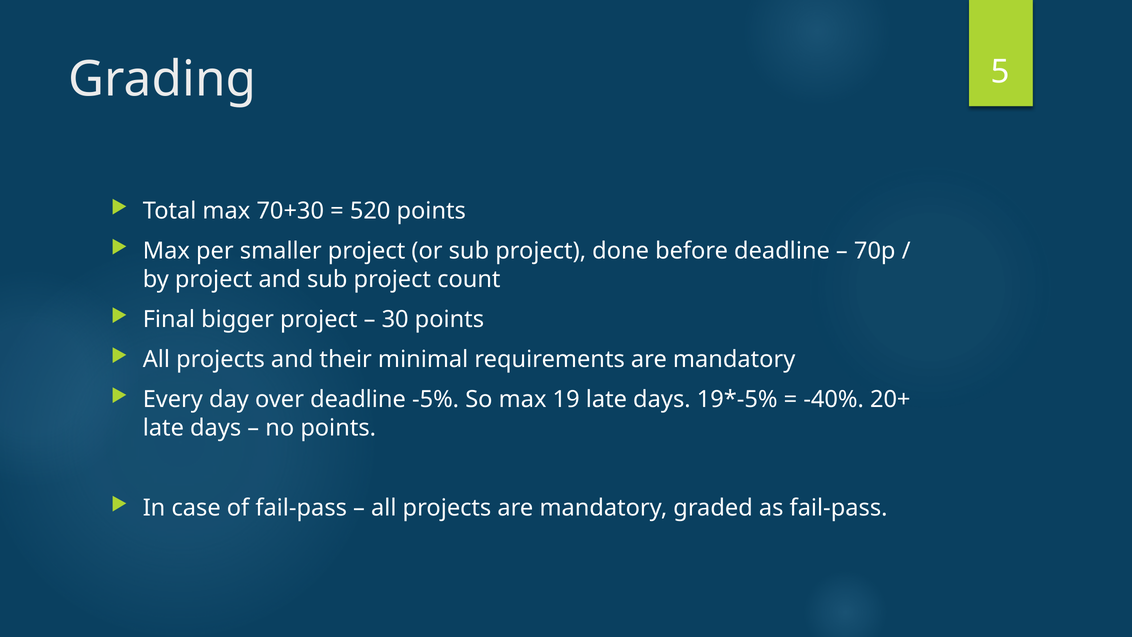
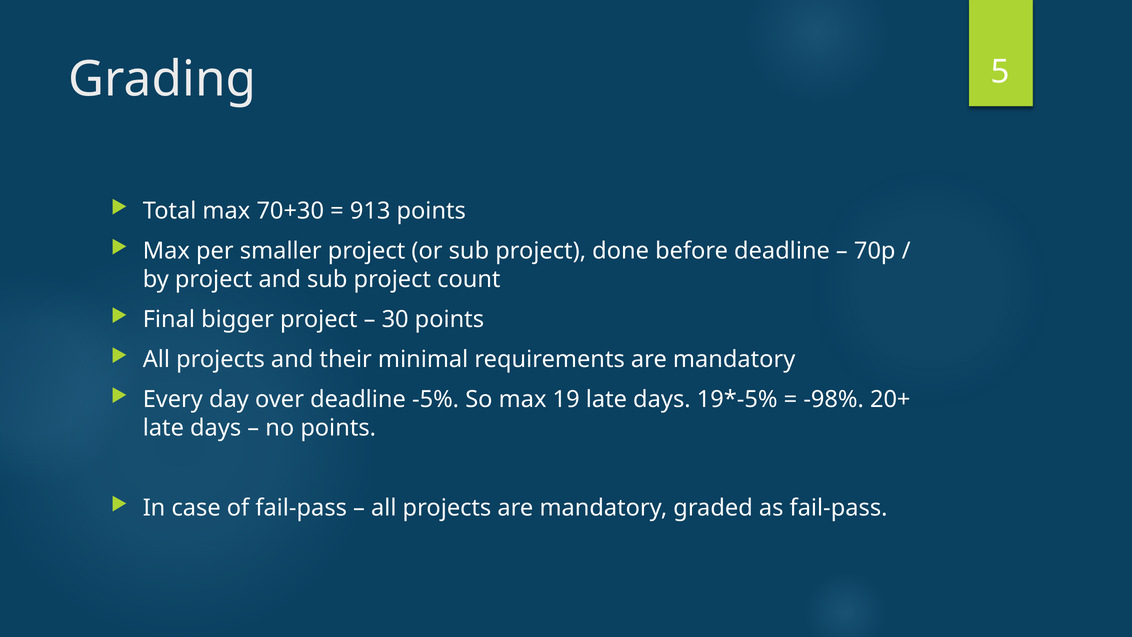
520: 520 -> 913
-40%: -40% -> -98%
